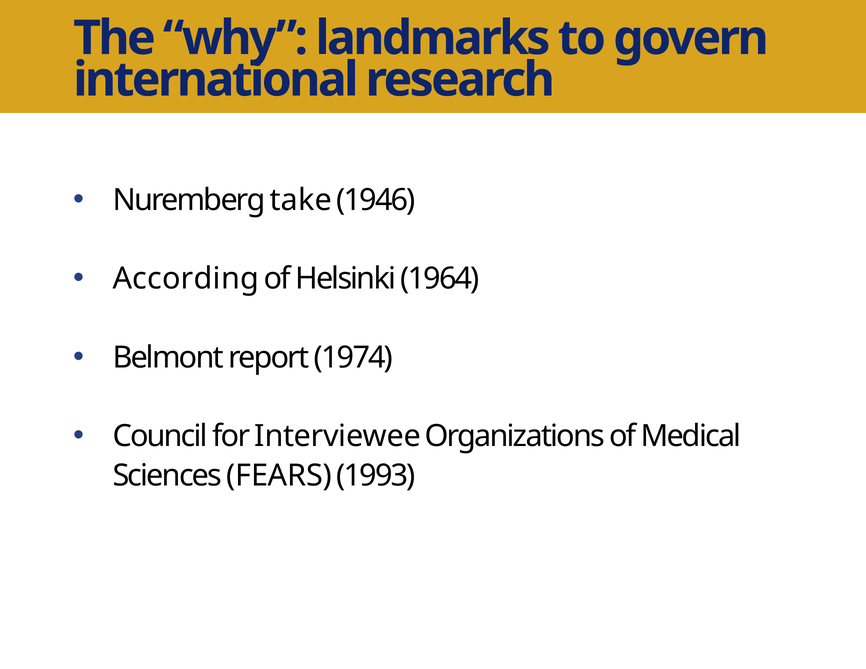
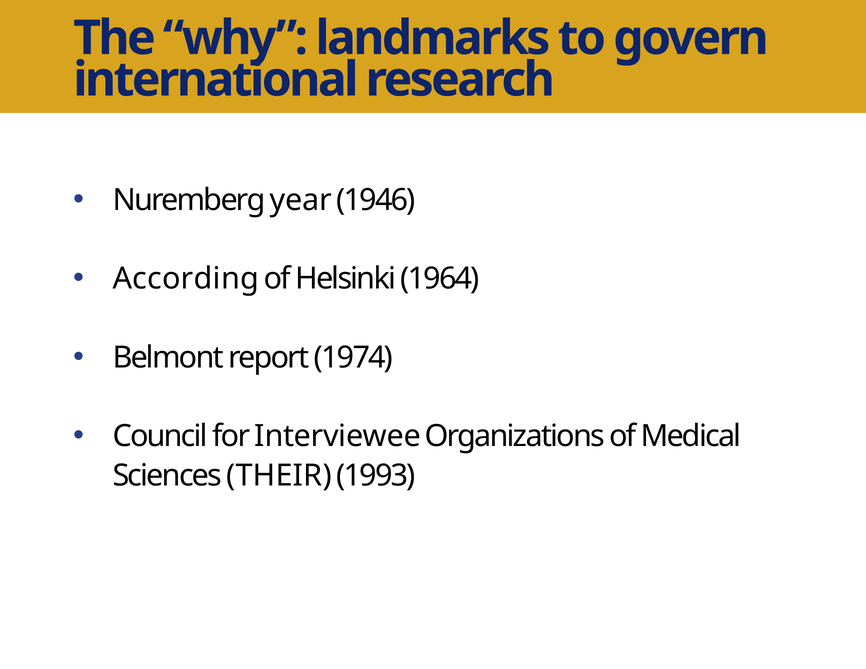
take: take -> year
FEARS: FEARS -> THEIR
